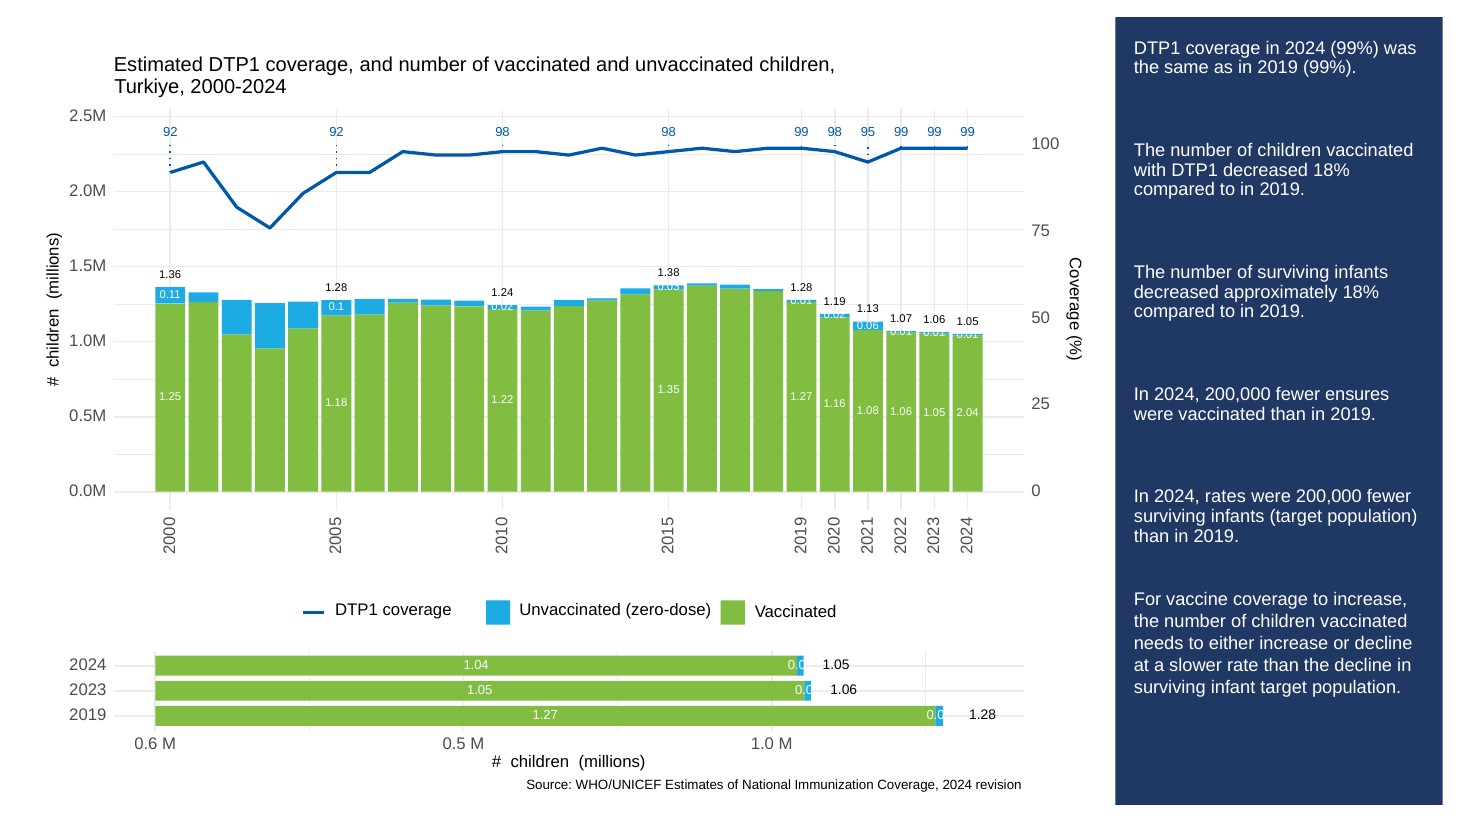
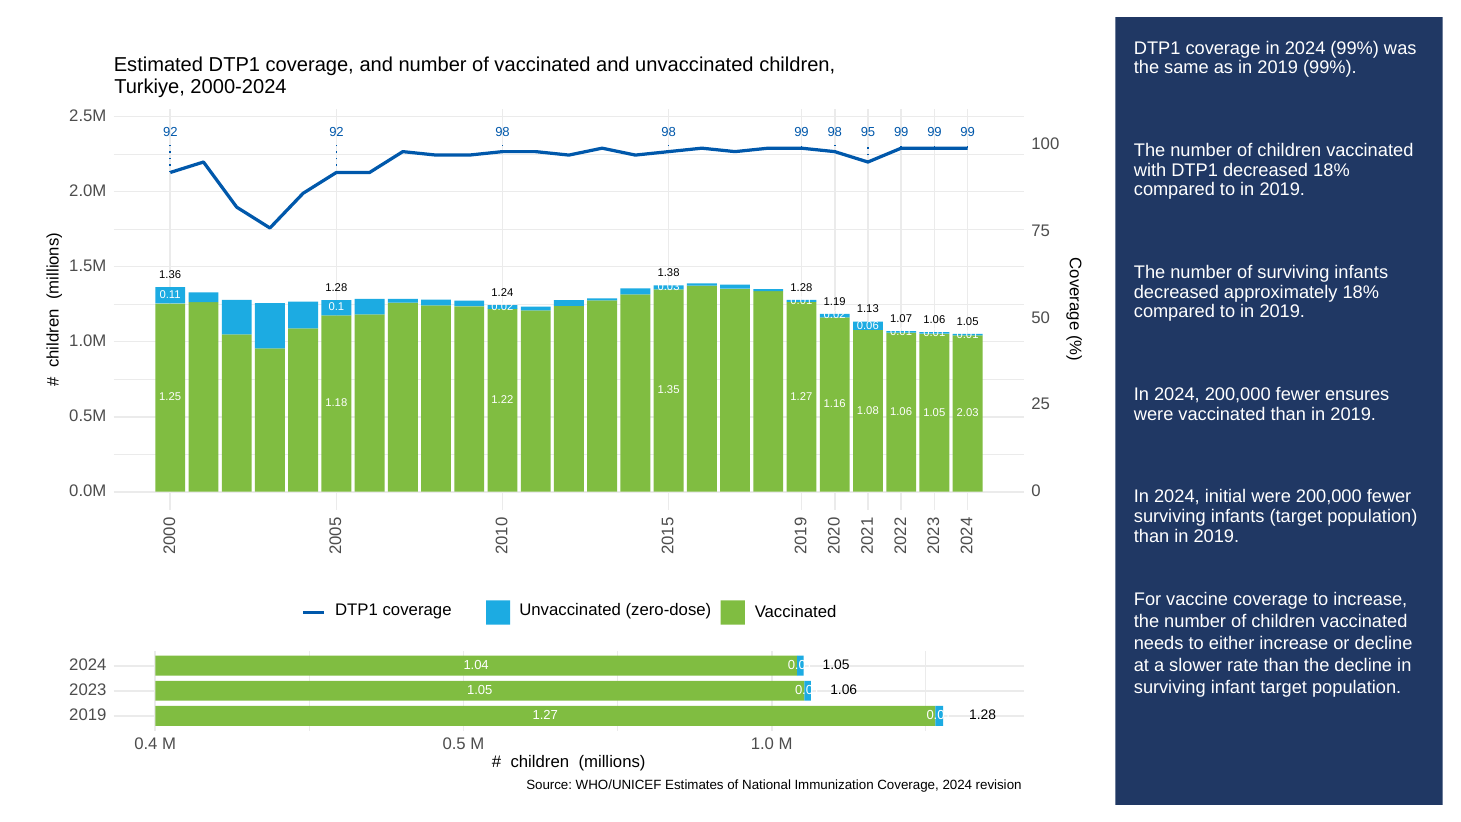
2.04: 2.04 -> 2.03
rates: rates -> initial
0.6: 0.6 -> 0.4
